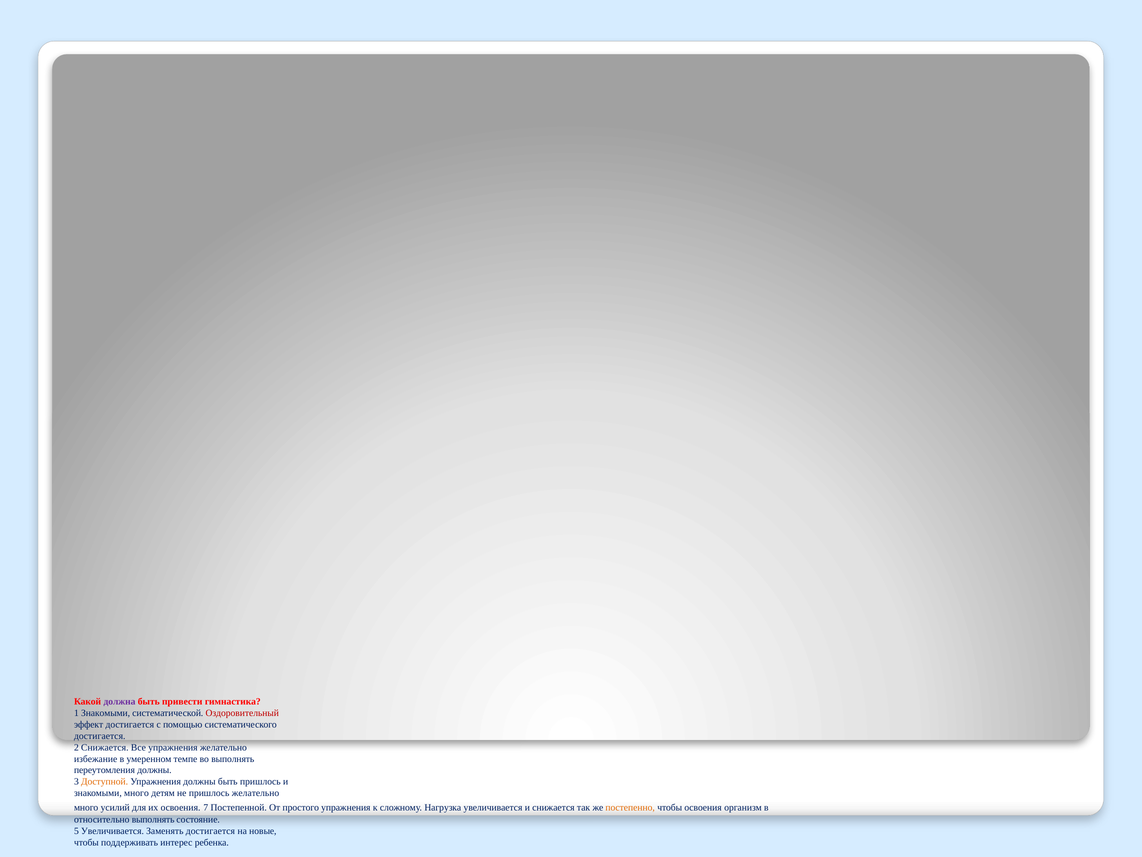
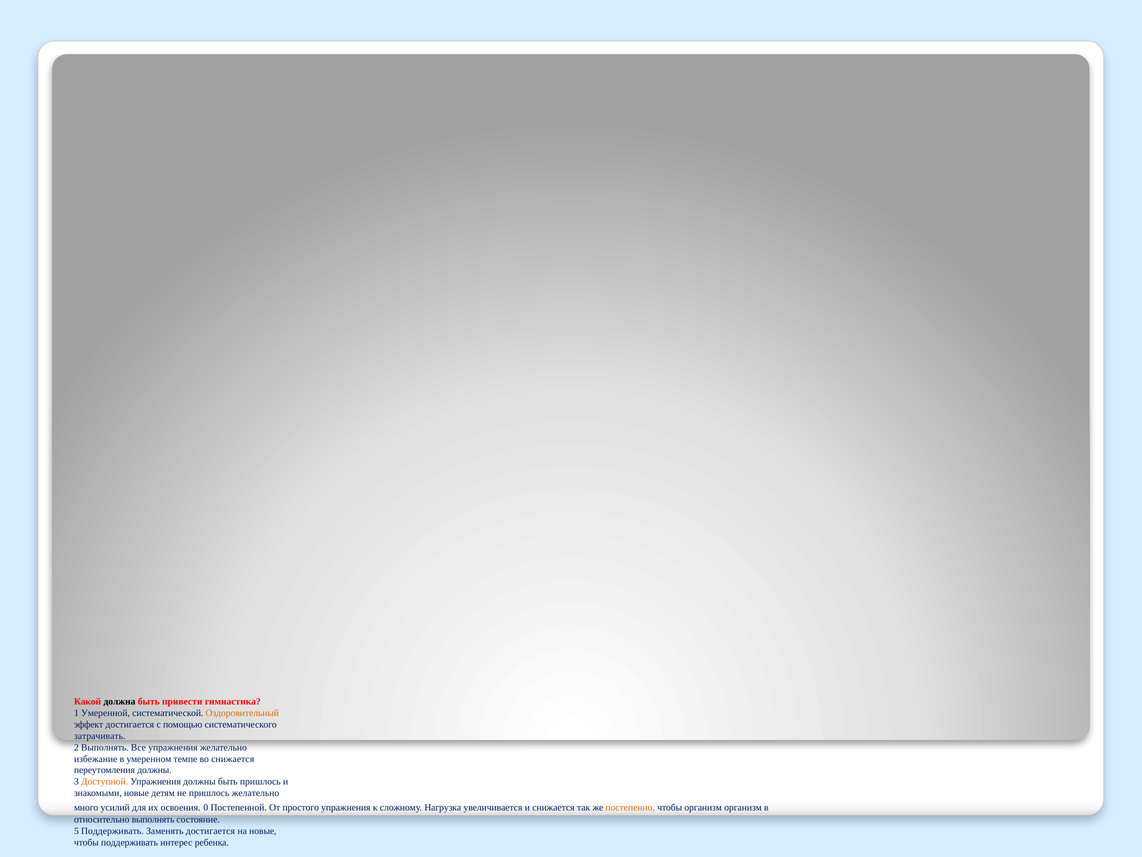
должна colour: purple -> black
1 Знакомыми: Знакомыми -> Умеренной
Оздоровительный colour: red -> orange
достигается at (100, 736): достигается -> затрачивать
2 Снижается: Снижается -> Выполнять
во выполнять: выполнять -> снижается
знакомыми много: много -> новые
7: 7 -> 0
чтобы освоения: освоения -> организм
5 Увеличивается: Увеличивается -> Поддерживать
